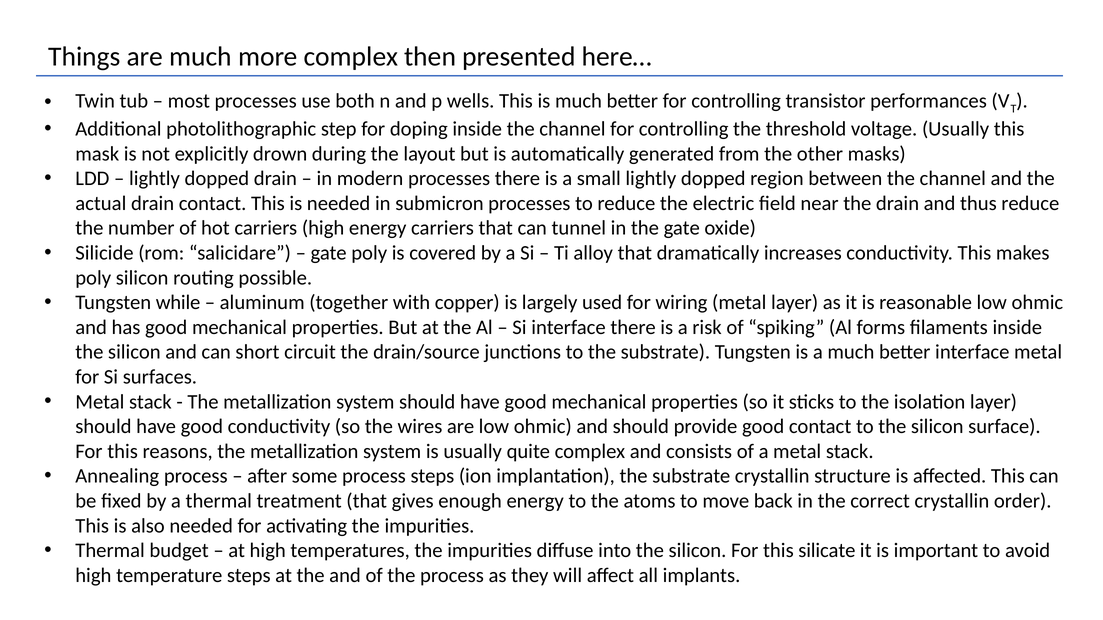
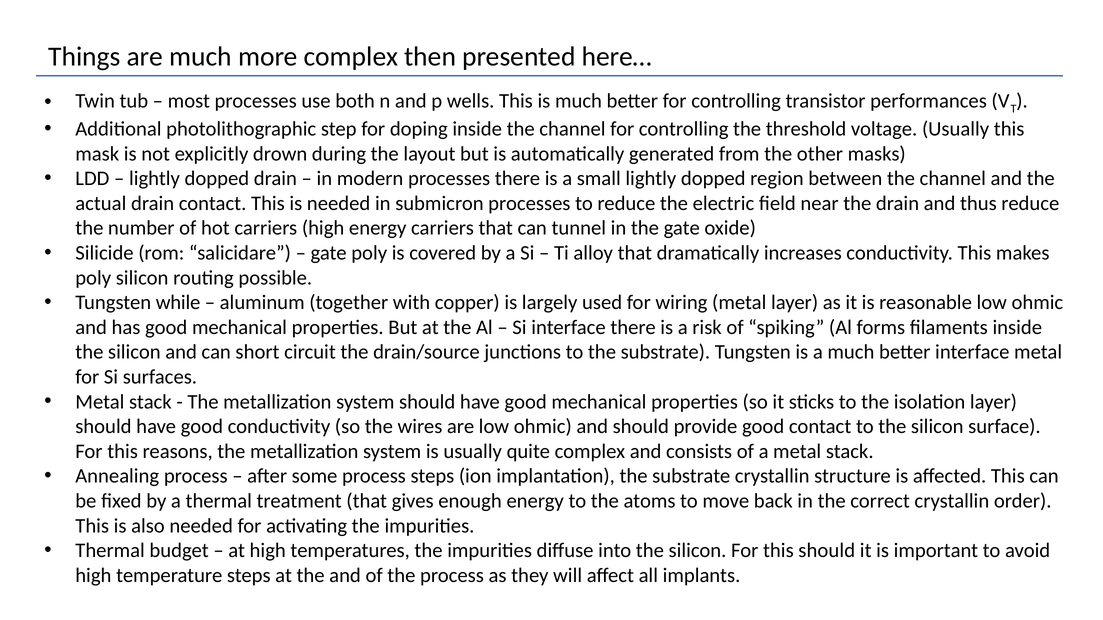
this silicate: silicate -> should
